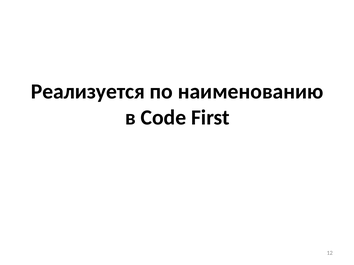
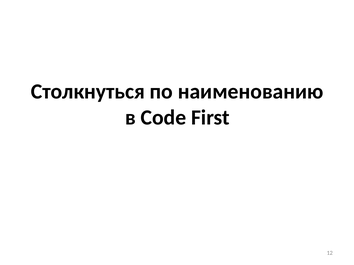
Реализуется: Реализуется -> Столкнуться
